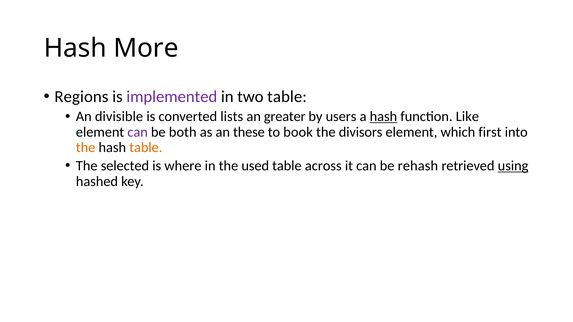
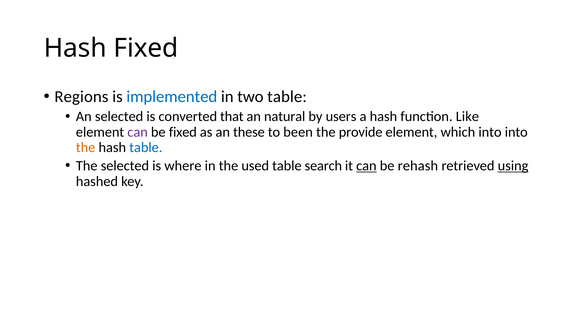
Hash More: More -> Fixed
implemented colour: purple -> blue
An divisible: divisible -> selected
lists: lists -> that
greater: greater -> natural
hash at (383, 117) underline: present -> none
be both: both -> fixed
book: book -> been
divisors: divisors -> provide
which first: first -> into
table at (146, 148) colour: orange -> blue
across: across -> search
can at (366, 166) underline: none -> present
